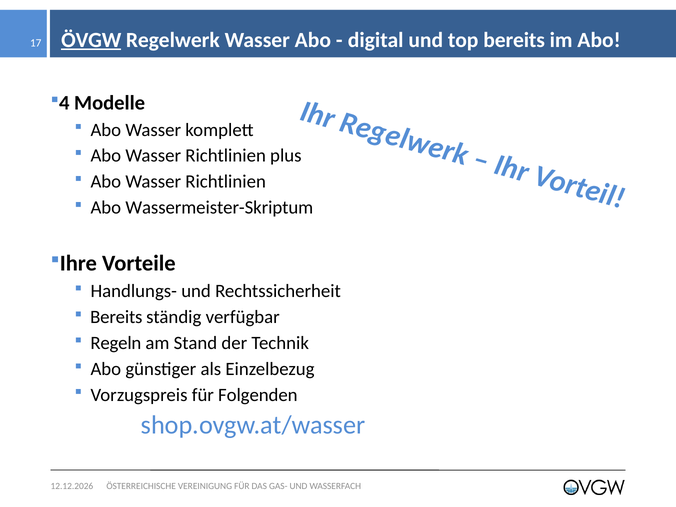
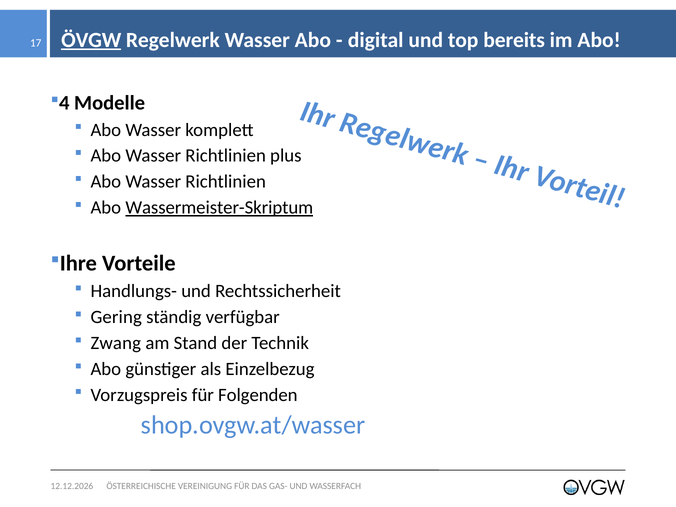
Wassermeister-Skriptum underline: none -> present
Bereits at (116, 317): Bereits -> Gering
Regeln: Regeln -> Zwang
